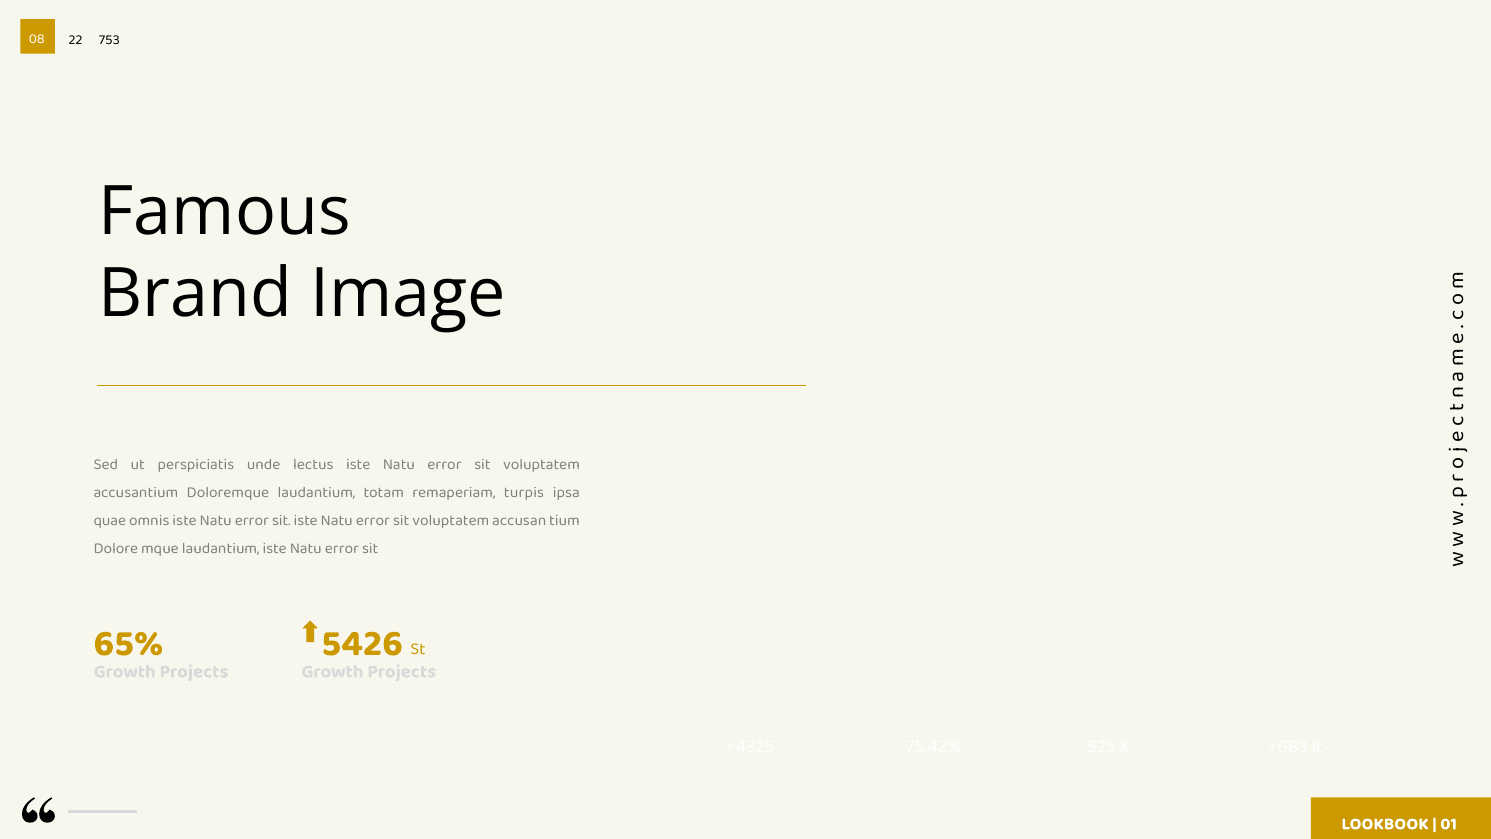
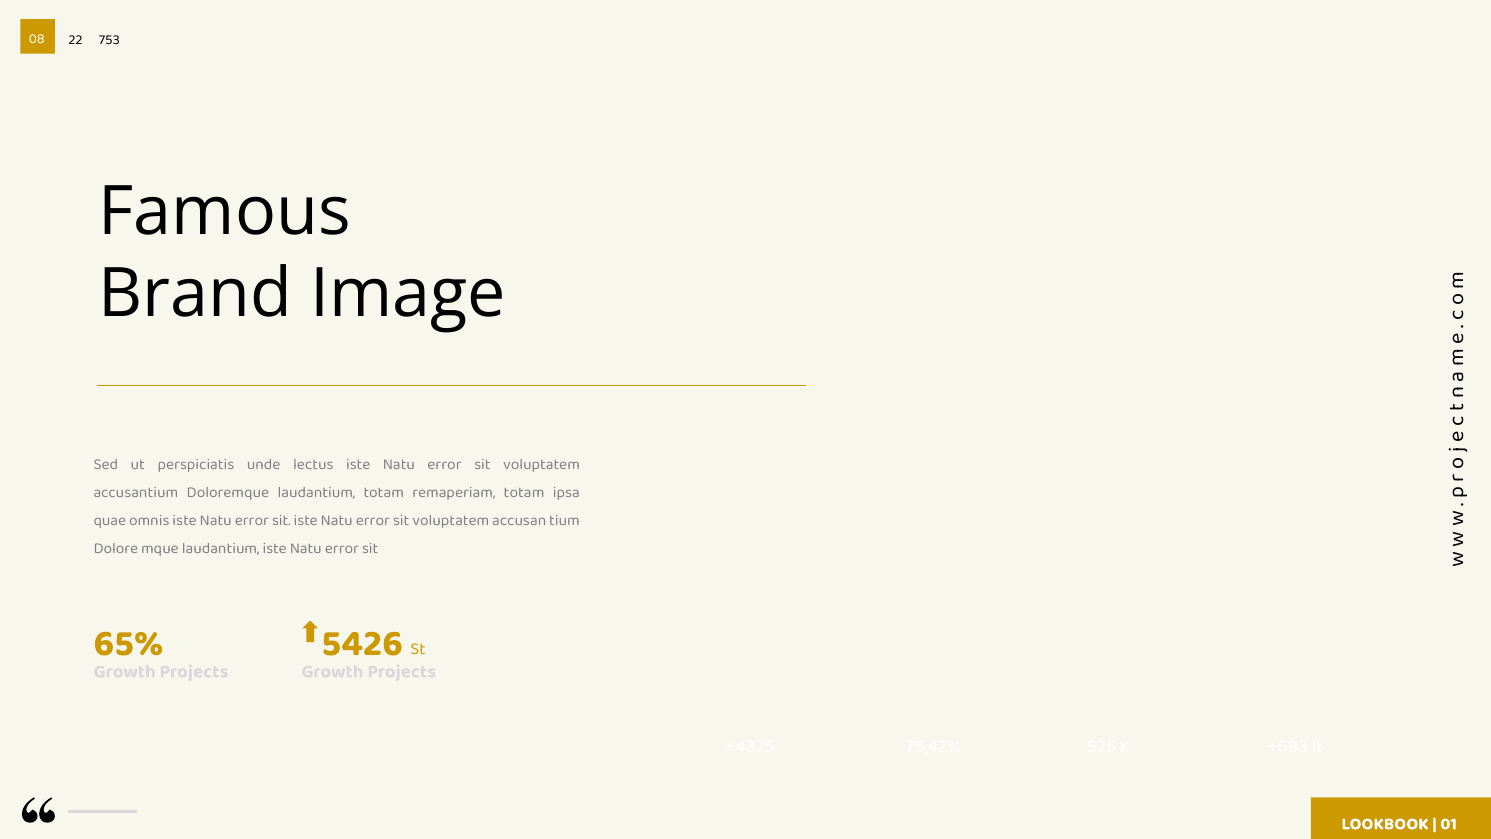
remaperiam turpis: turpis -> totam
